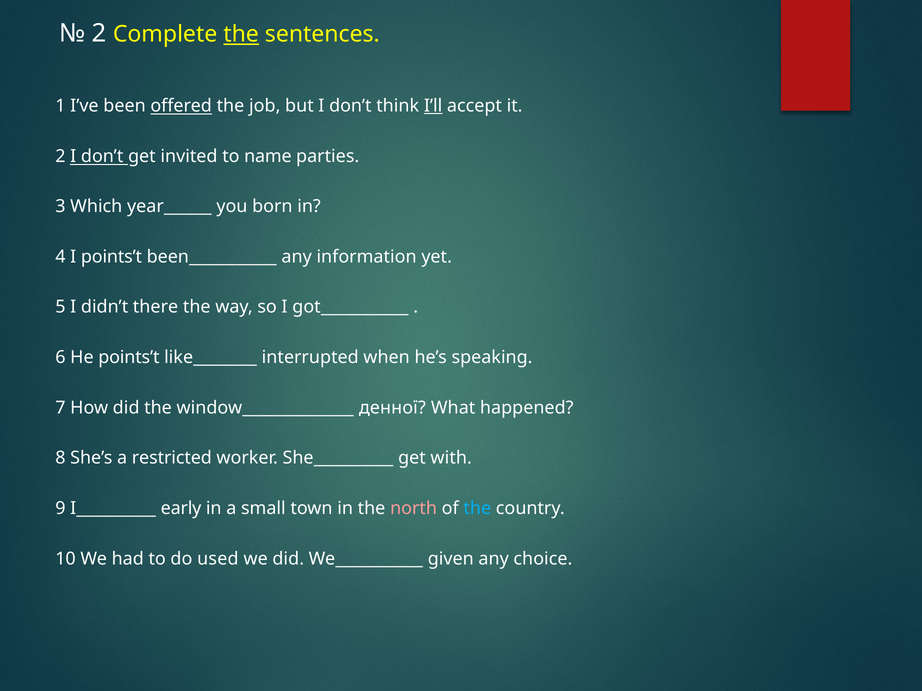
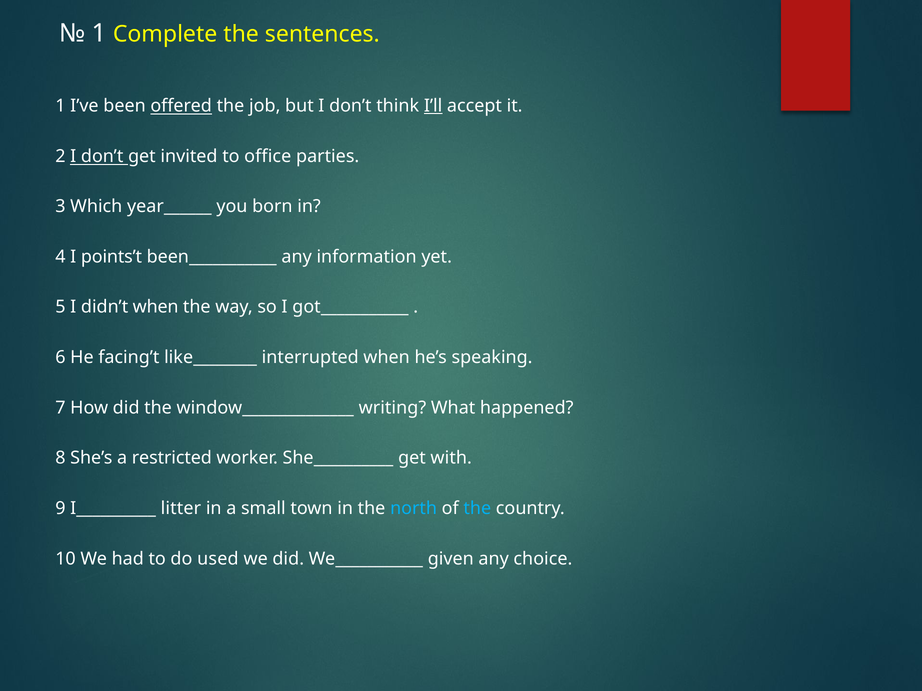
2 at (99, 34): 2 -> 1
the at (241, 34) underline: present -> none
name: name -> office
didn’t there: there -> when
He points’t: points’t -> facing’t
денної: денної -> writing
early: early -> litter
north colour: pink -> light blue
